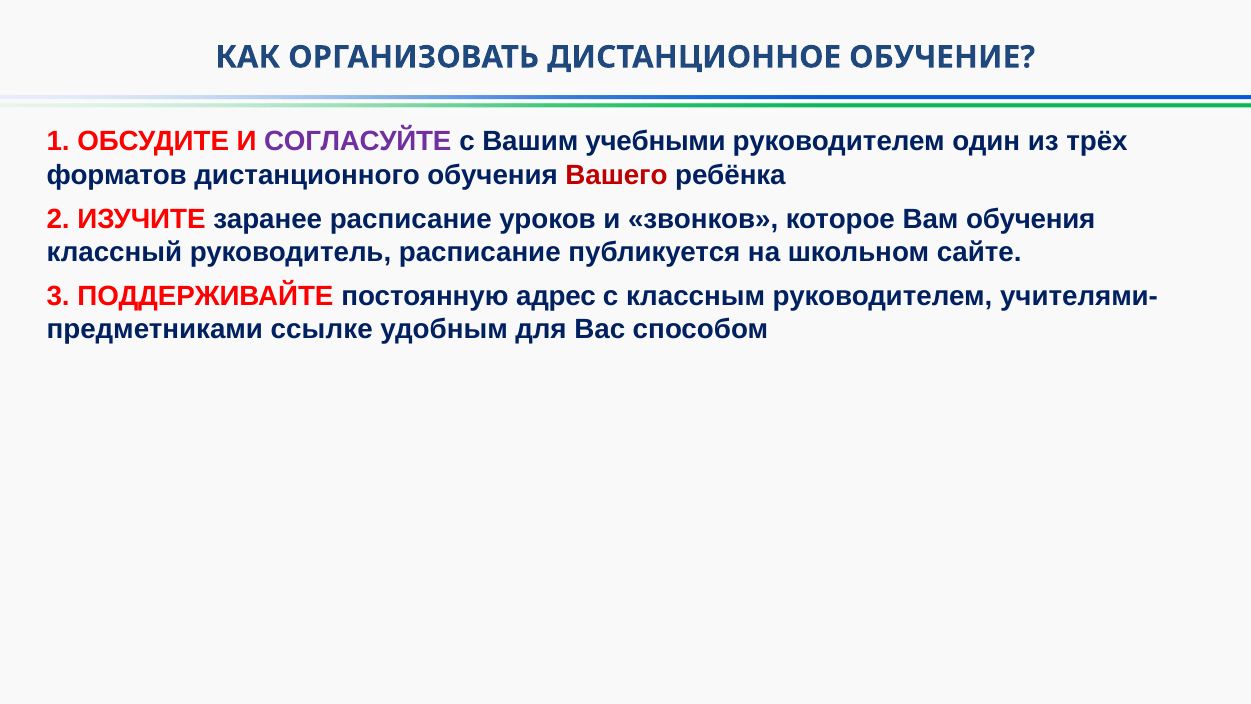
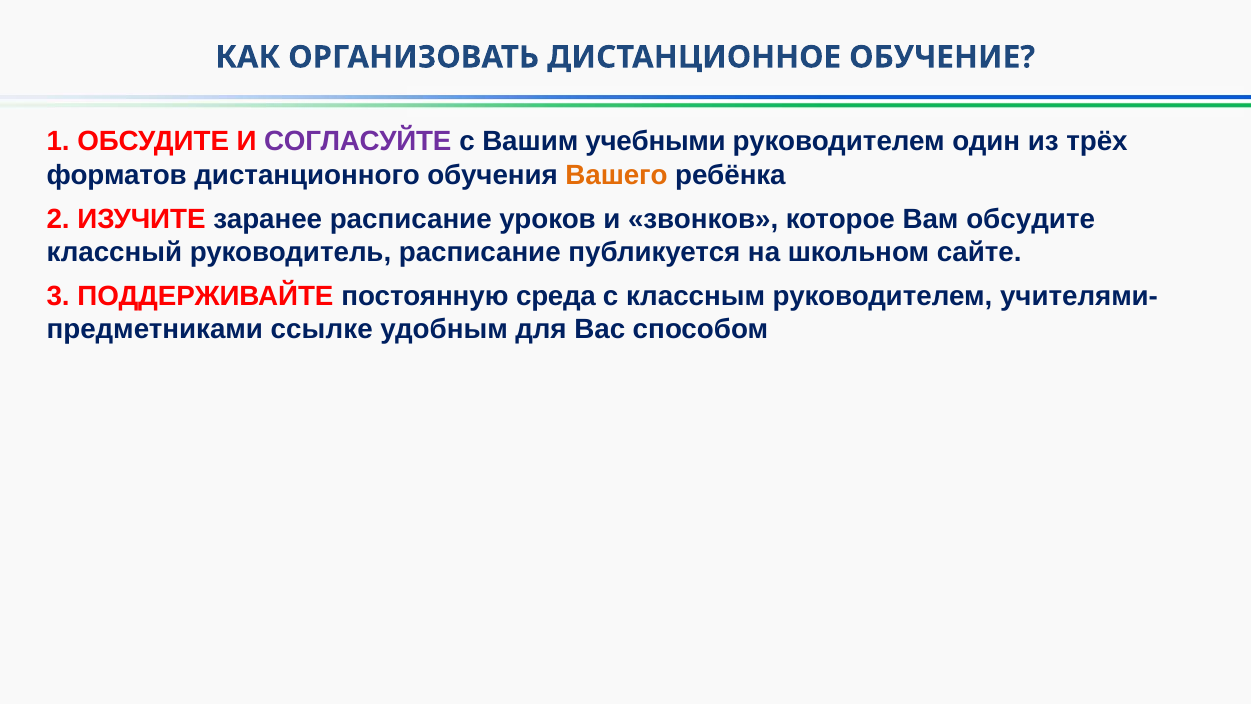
Вашего colour: red -> orange
Вам обучения: обучения -> обсудите
адрес: адрес -> среда
